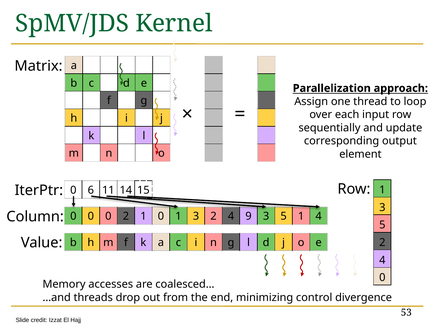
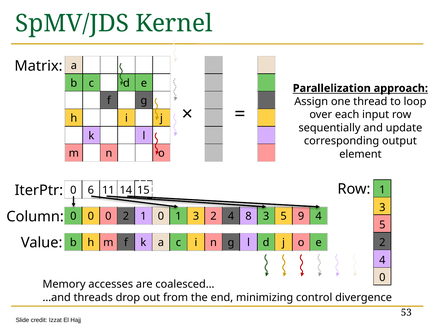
9: 9 -> 8
5 1: 1 -> 9
